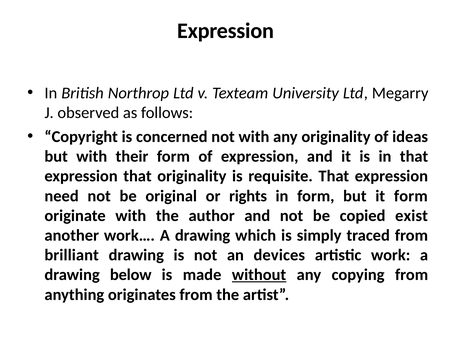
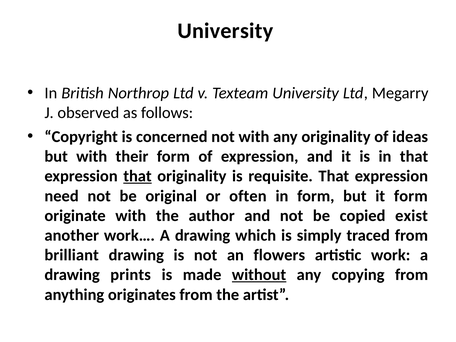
Expression at (226, 31): Expression -> University
that at (137, 176) underline: none -> present
rights: rights -> often
devices: devices -> flowers
below: below -> prints
